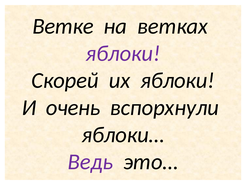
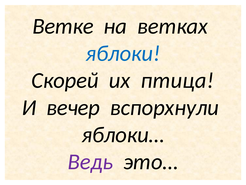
яблоки at (123, 53) colour: purple -> blue
их яблоки: яблоки -> птица
очень: очень -> вечер
